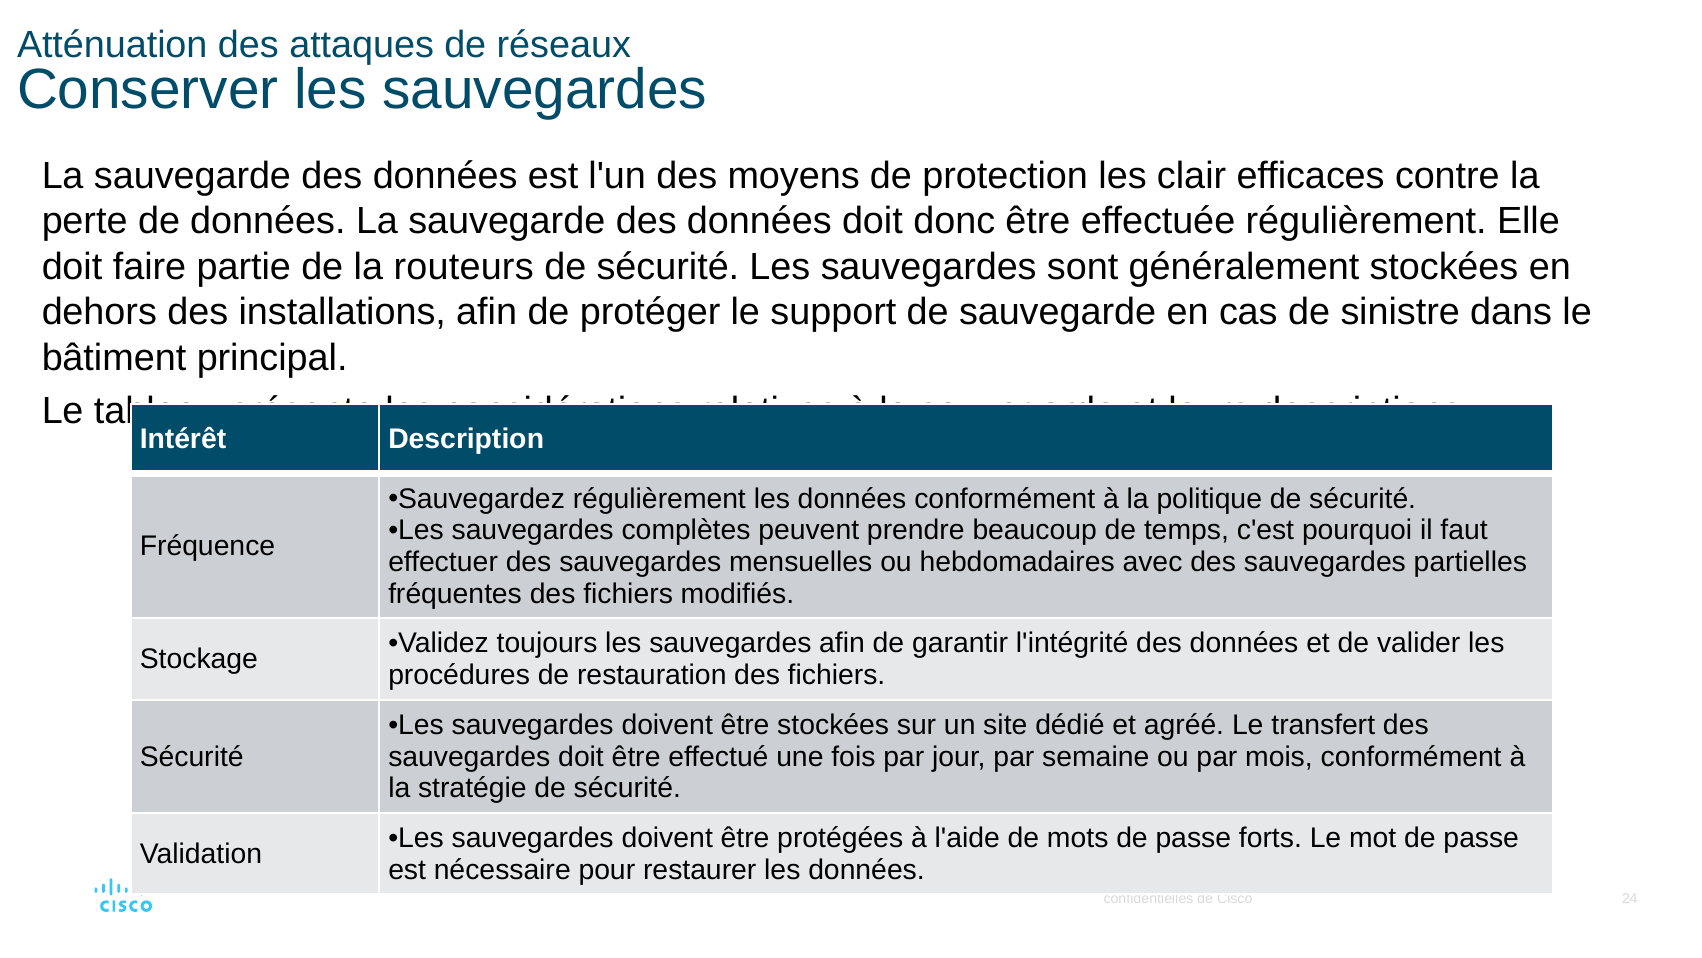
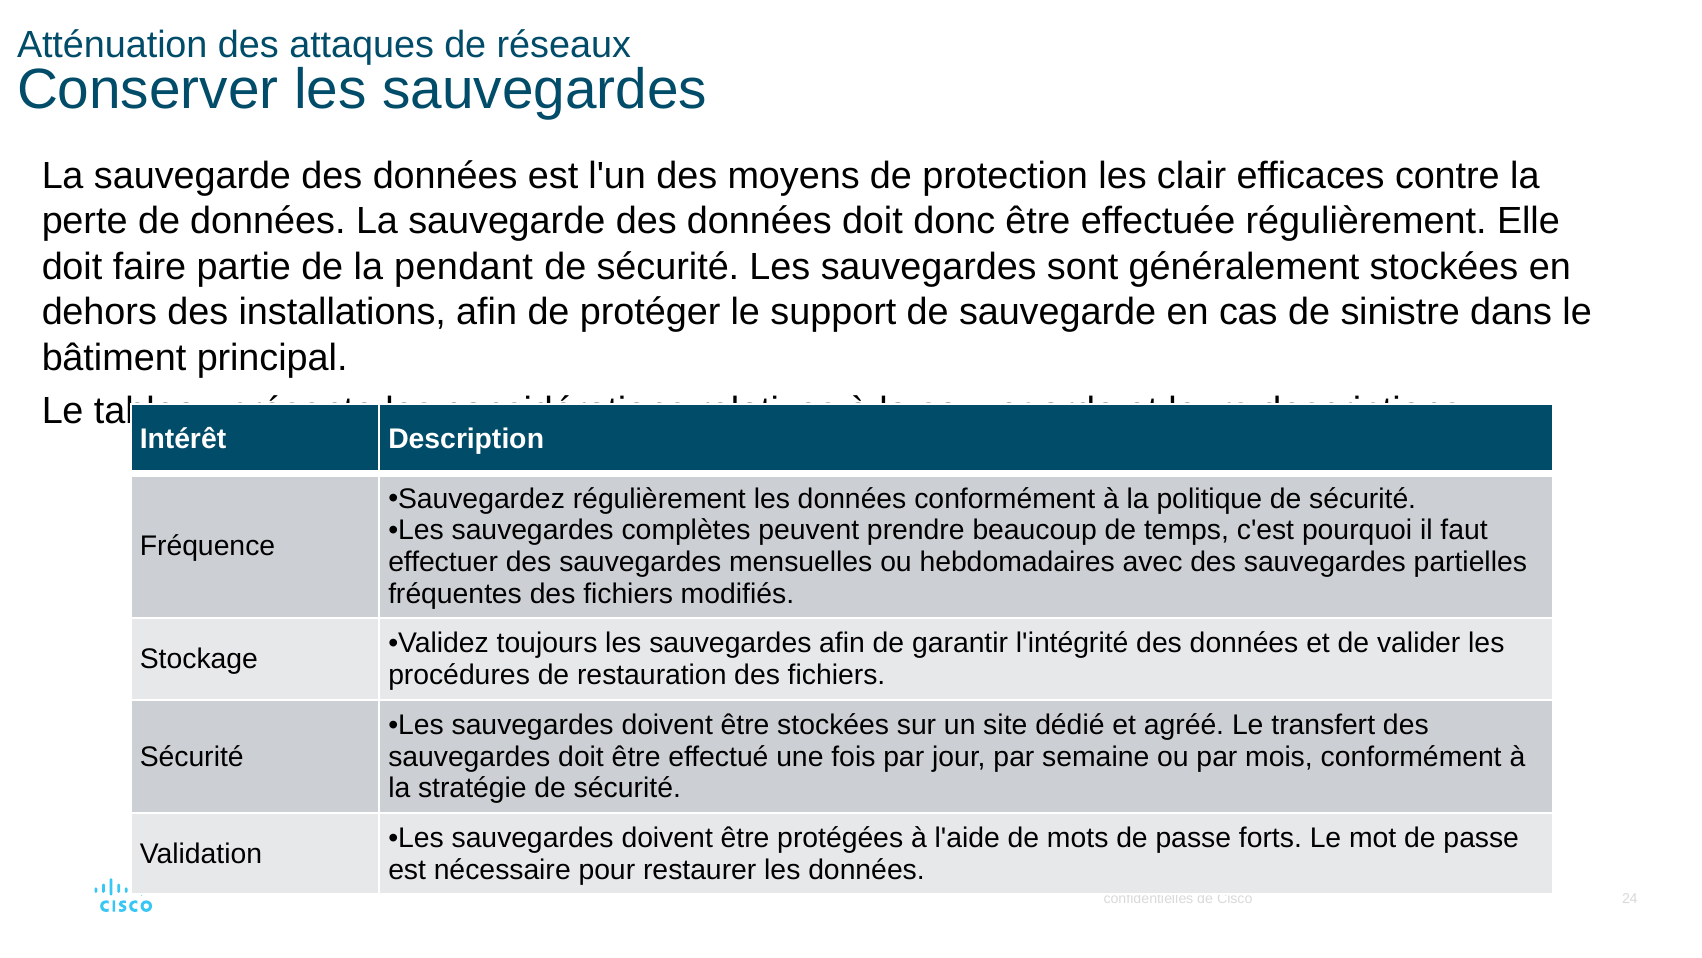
routeurs: routeurs -> pendant
